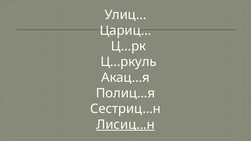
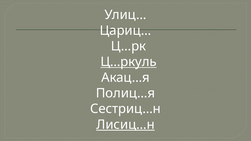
Ц…ркуль underline: none -> present
